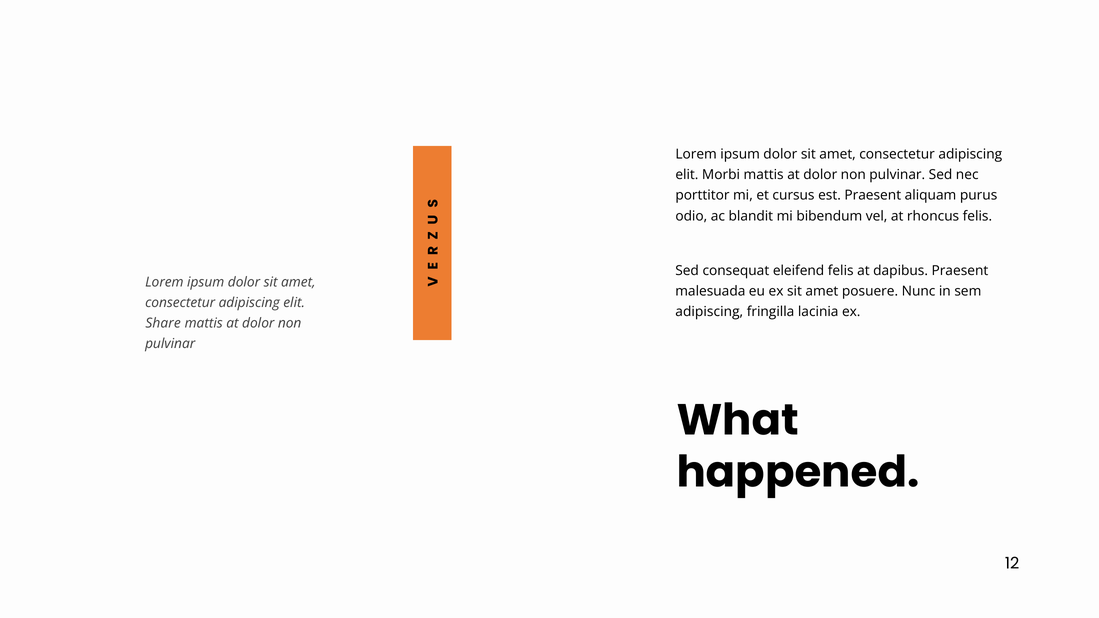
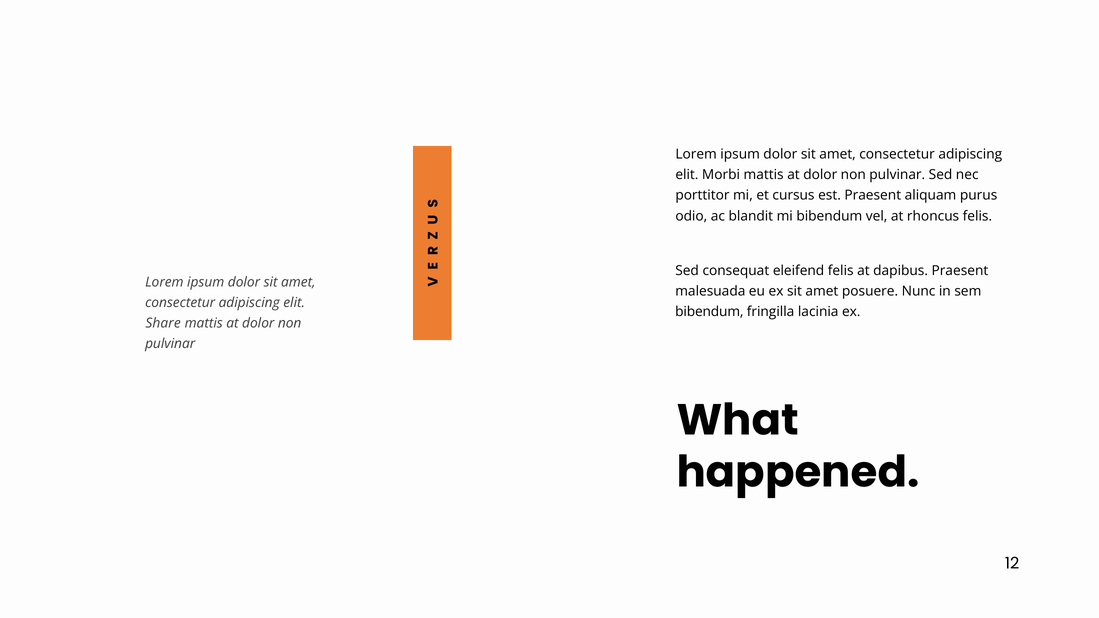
adipiscing at (709, 312): adipiscing -> bibendum
